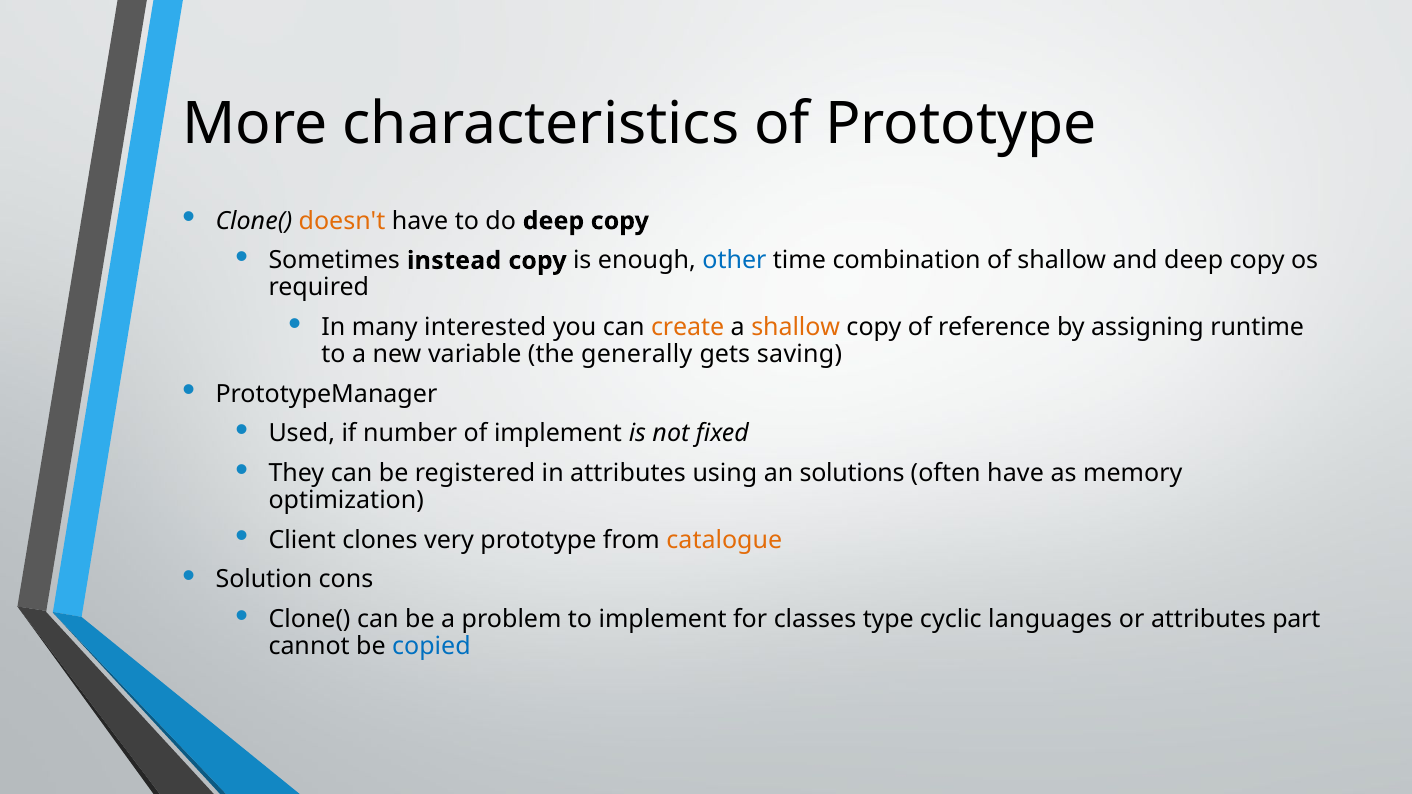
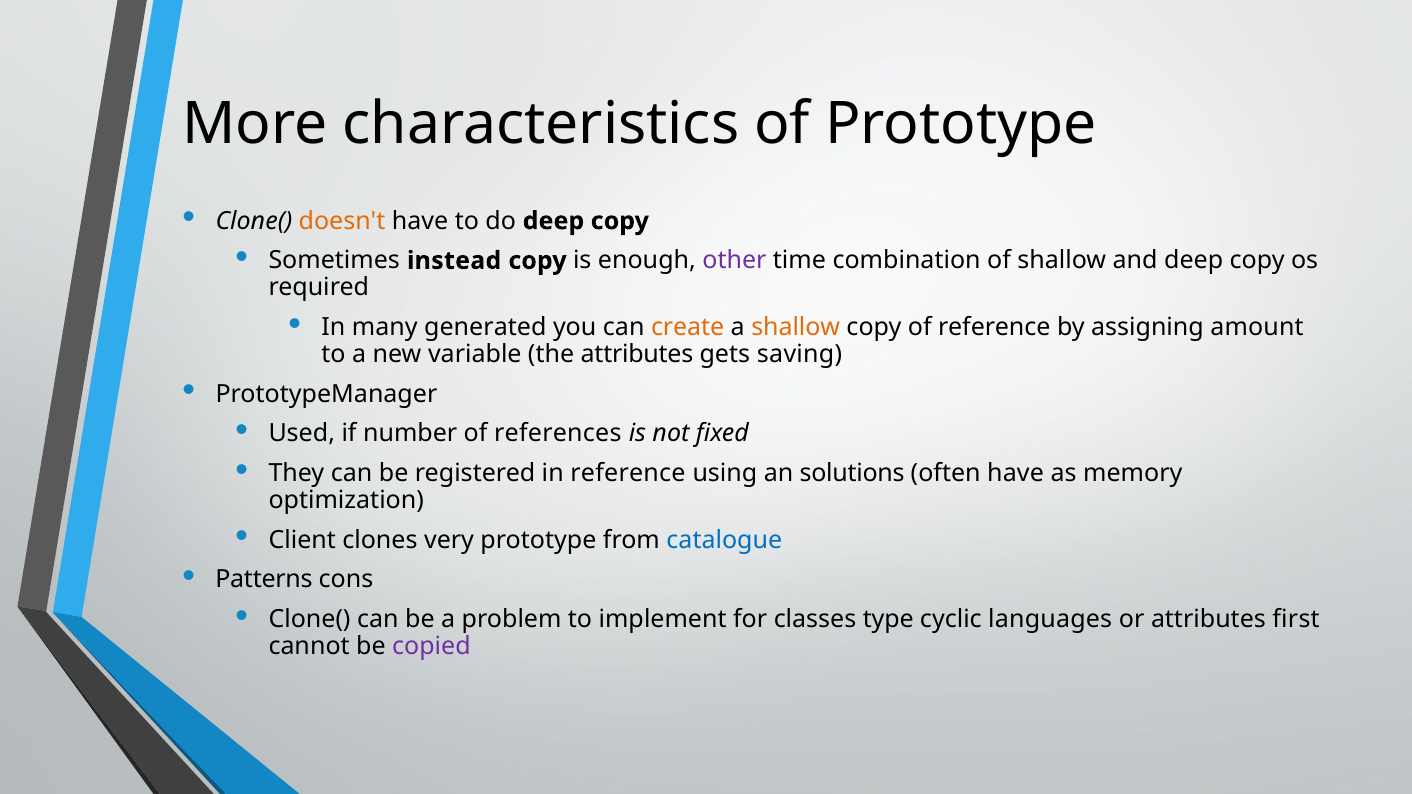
other colour: blue -> purple
interested: interested -> generated
runtime: runtime -> amount
the generally: generally -> attributes
of implement: implement -> references
in attributes: attributes -> reference
catalogue colour: orange -> blue
Solution: Solution -> Patterns
part: part -> first
copied colour: blue -> purple
